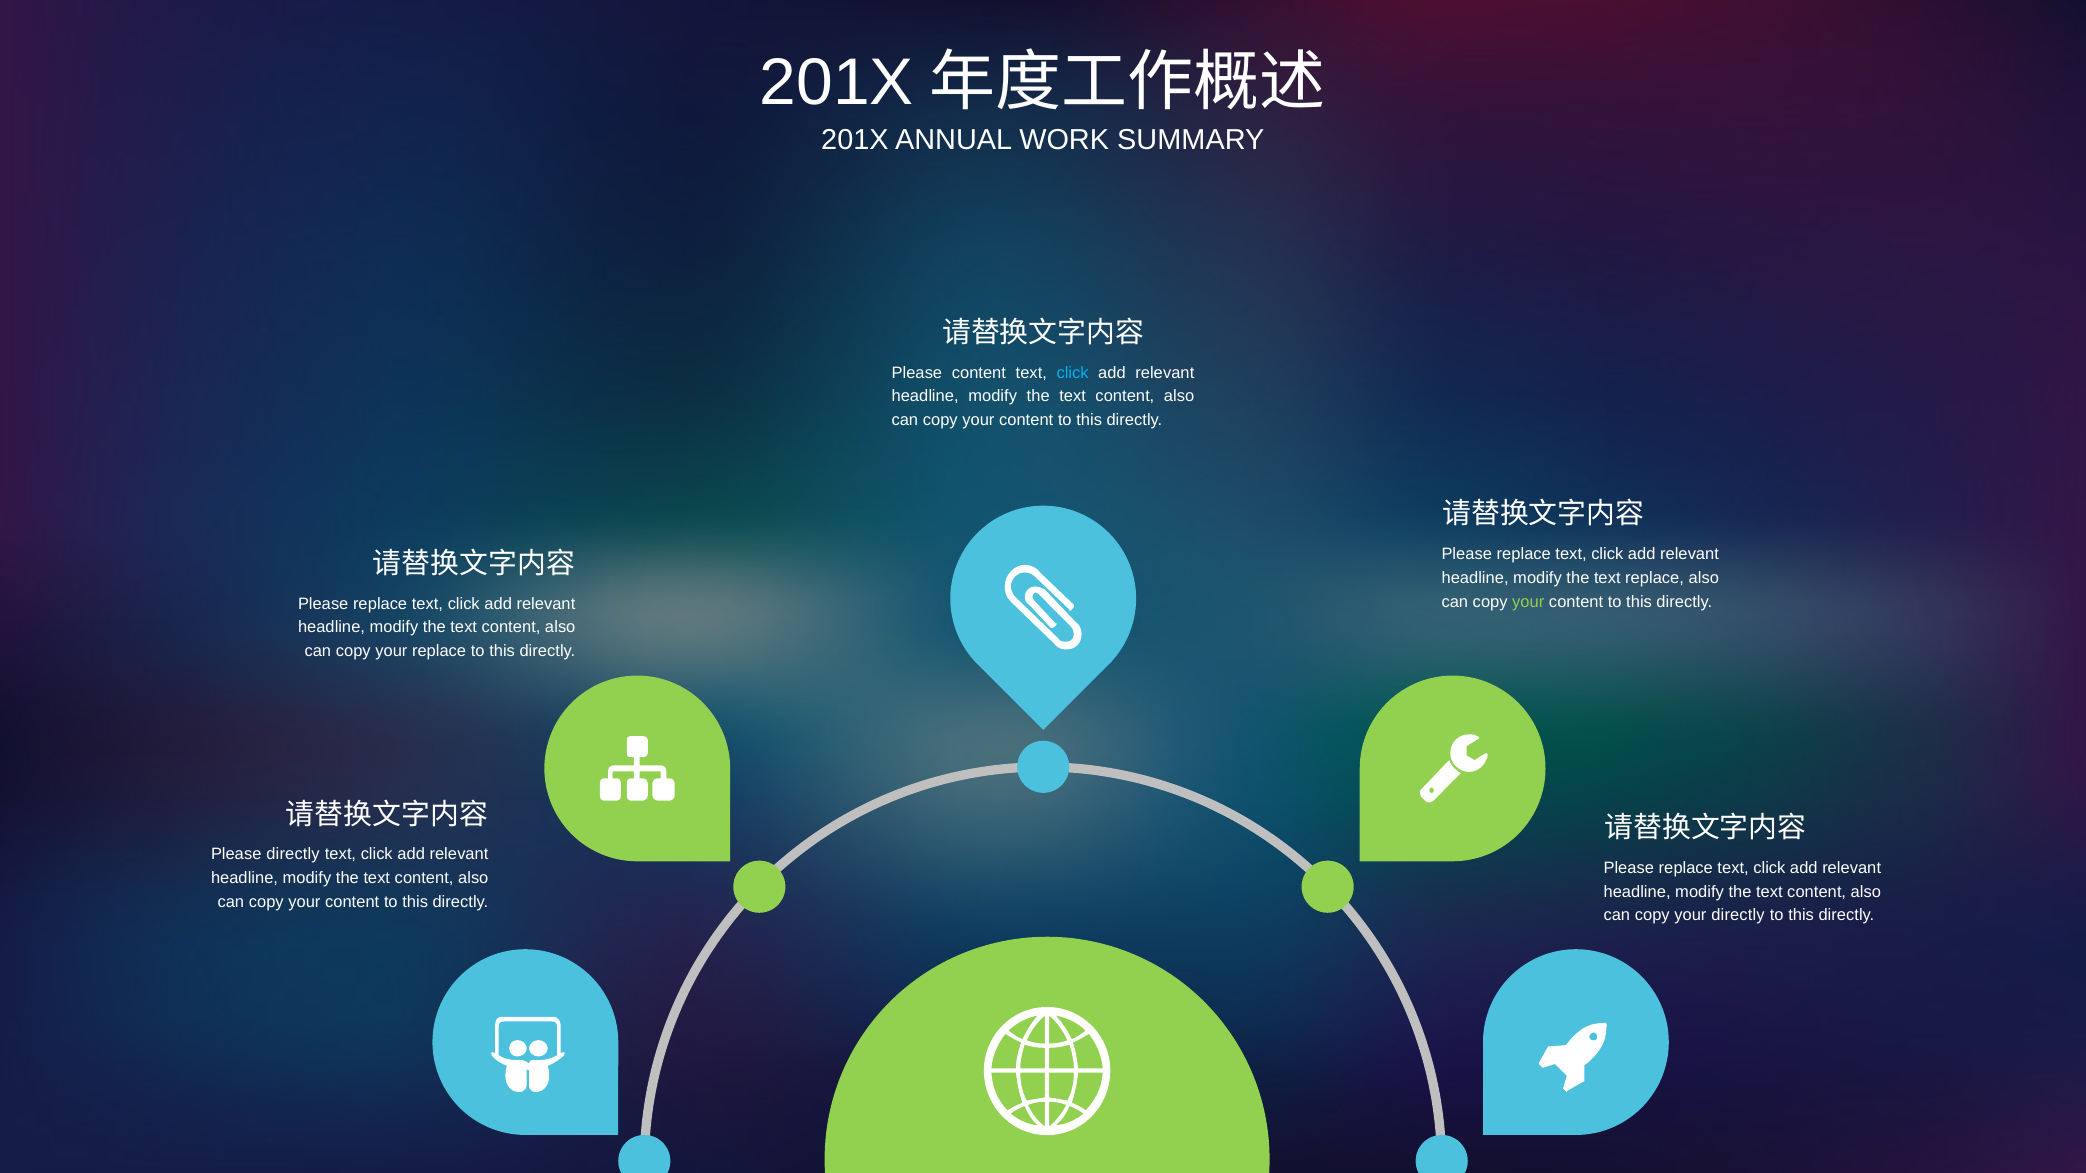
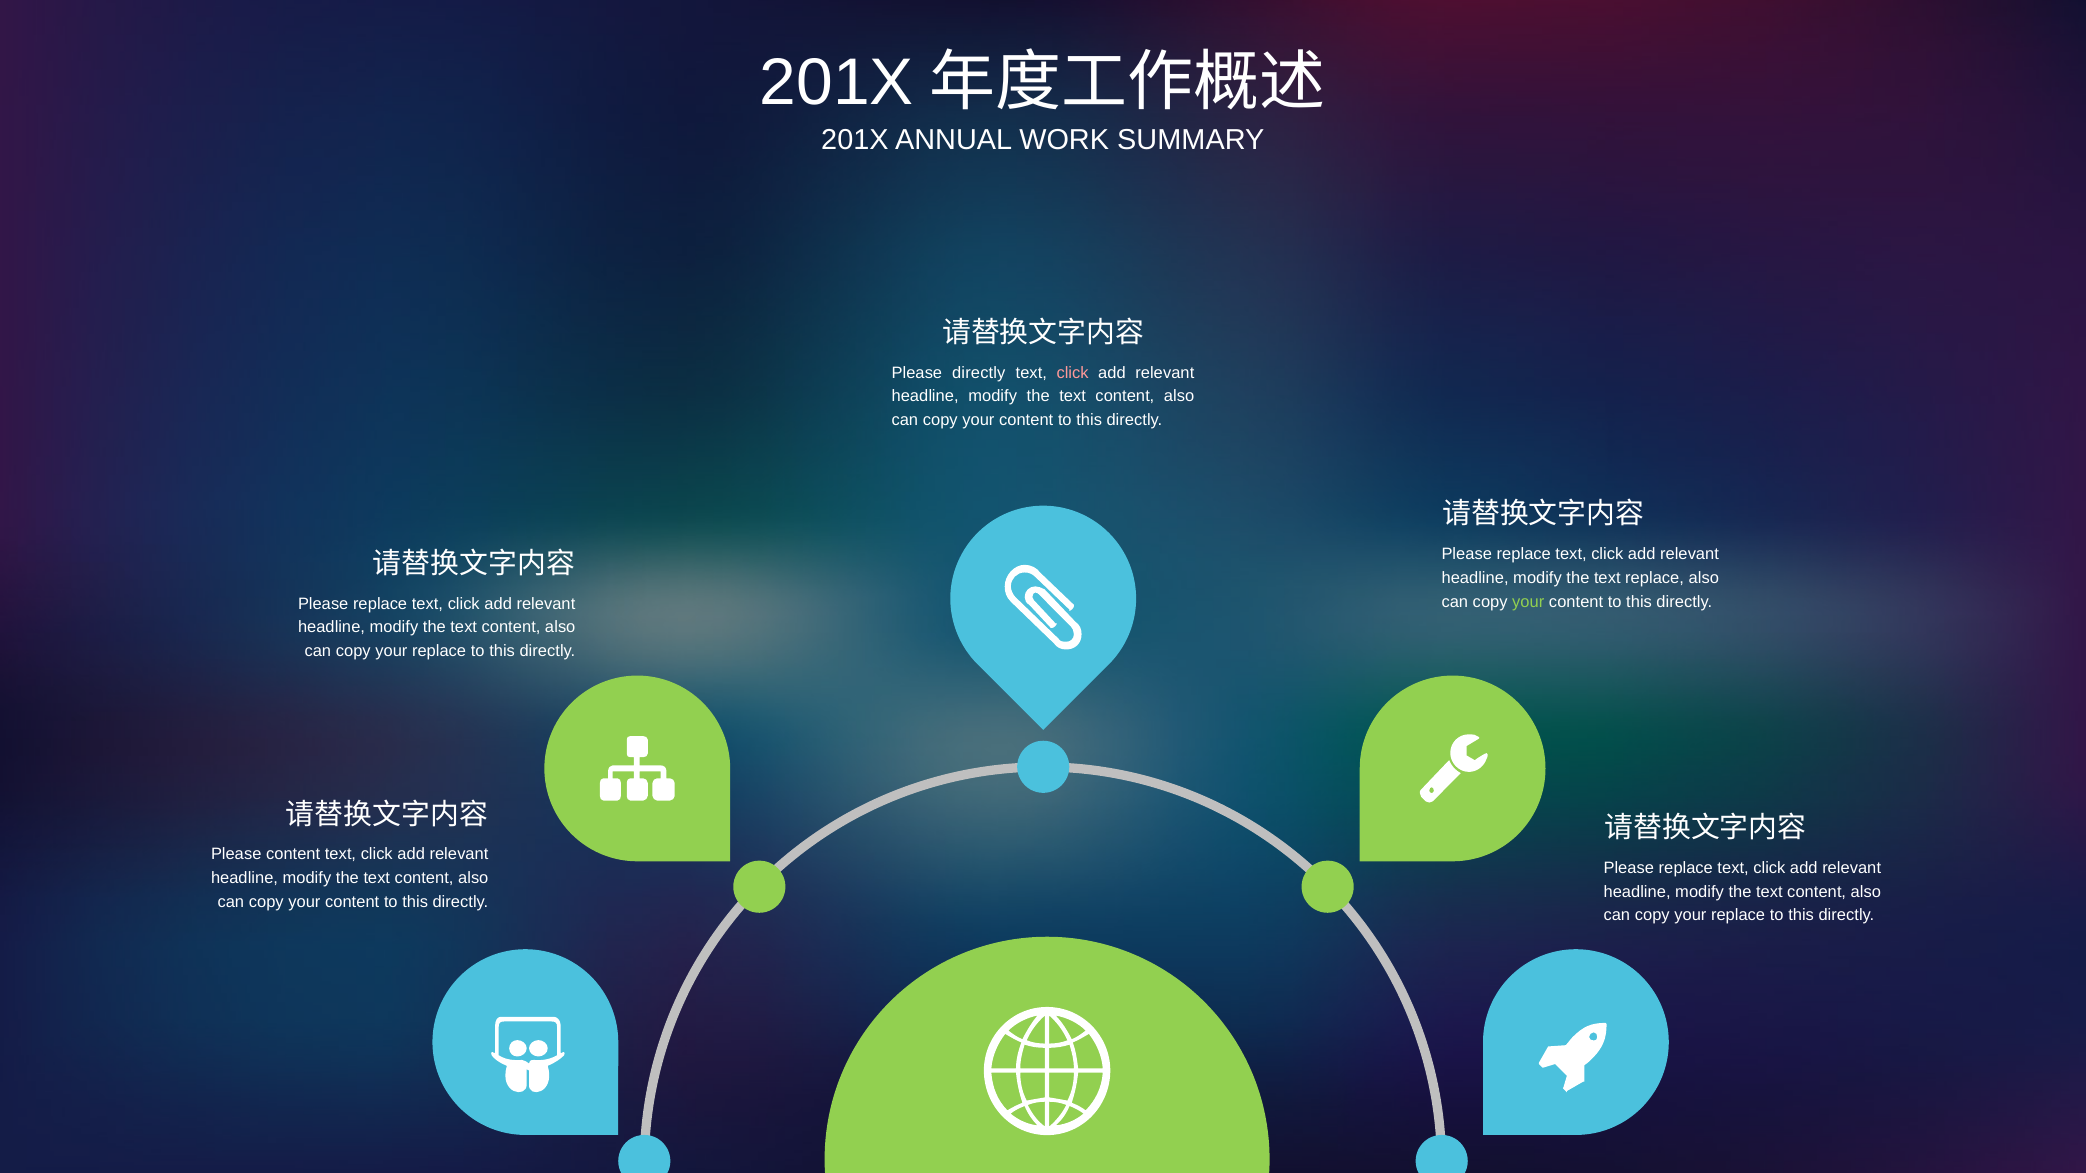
Please content: content -> directly
click at (1073, 373) colour: light blue -> pink
Please directly: directly -> content
directly at (1738, 916): directly -> replace
